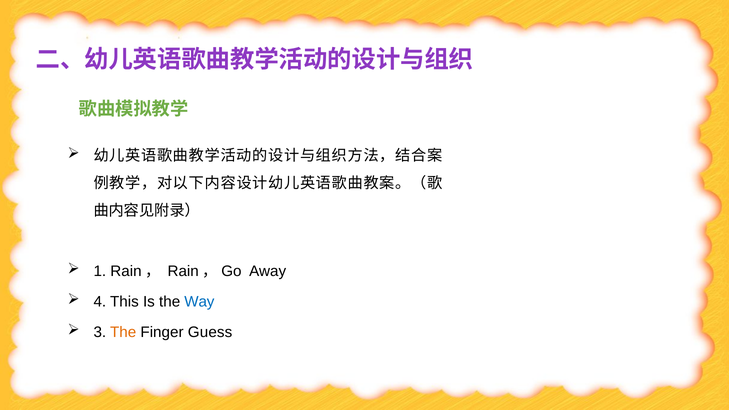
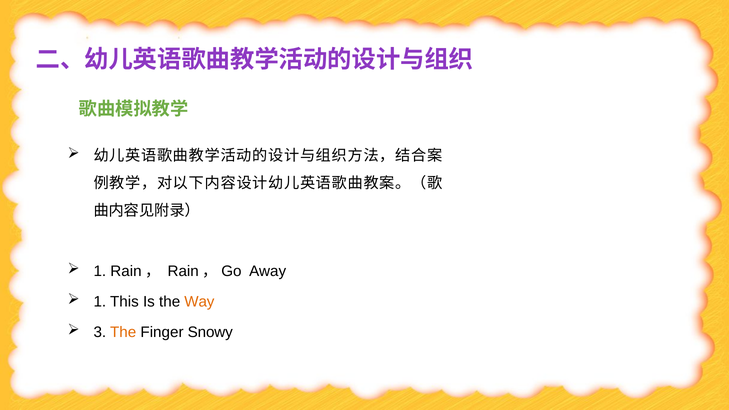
4 at (100, 302): 4 -> 1
Way colour: blue -> orange
Guess: Guess -> Snowy
